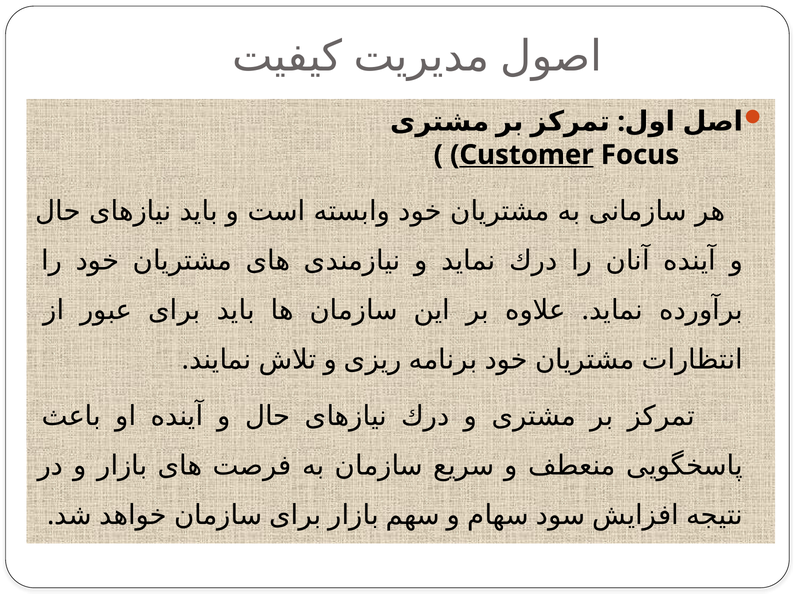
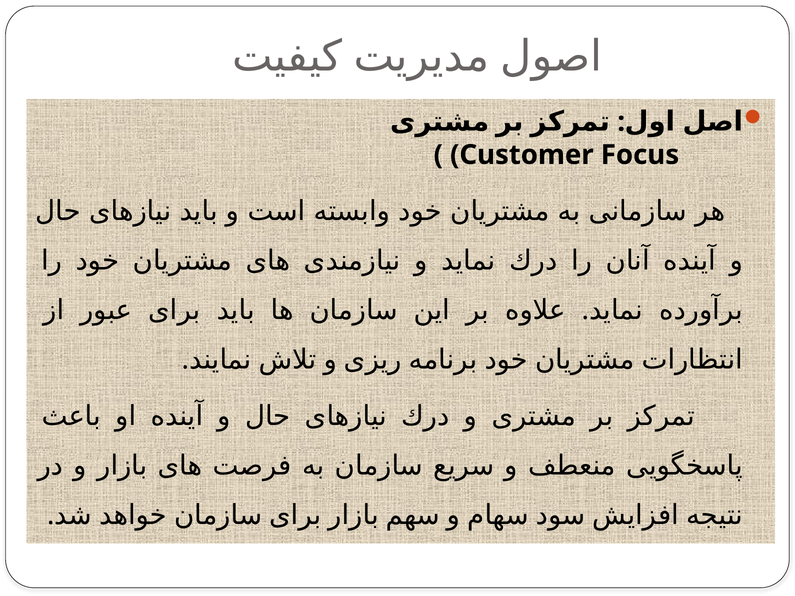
Customer underline: present -> none
